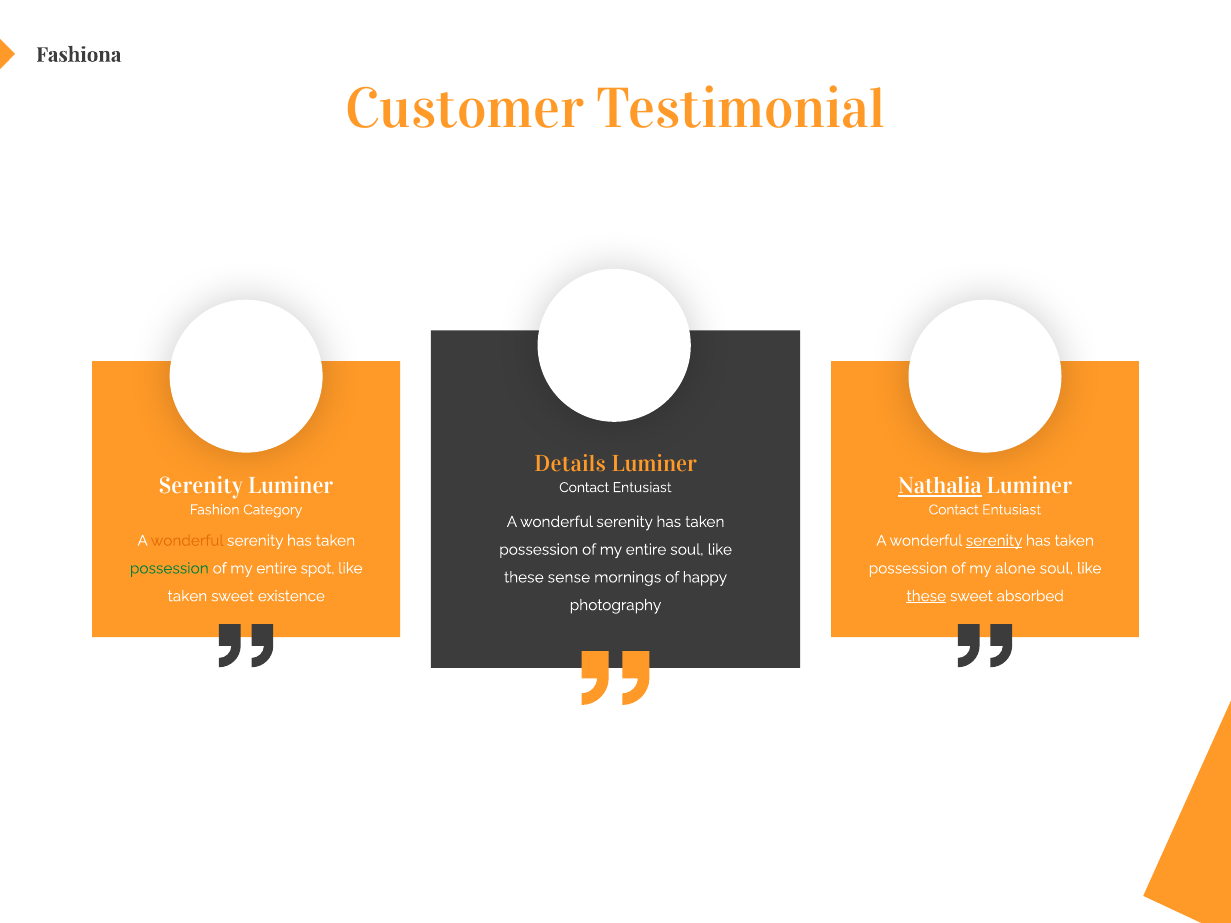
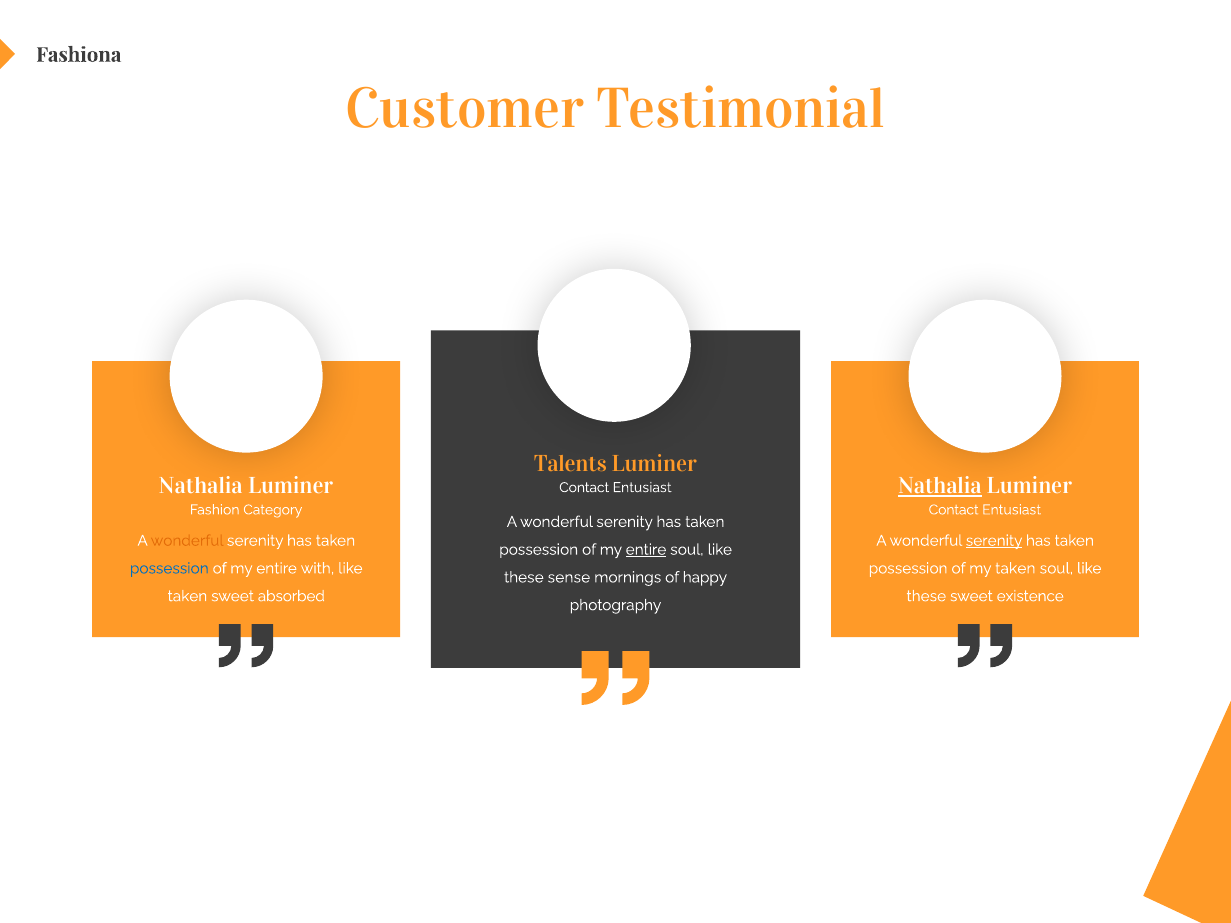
Details: Details -> Talents
Serenity at (201, 486): Serenity -> Nathalia
entire at (646, 550) underline: none -> present
possession at (169, 569) colour: green -> blue
spot: spot -> with
my alone: alone -> taken
existence: existence -> absorbed
these at (926, 596) underline: present -> none
absorbed: absorbed -> existence
